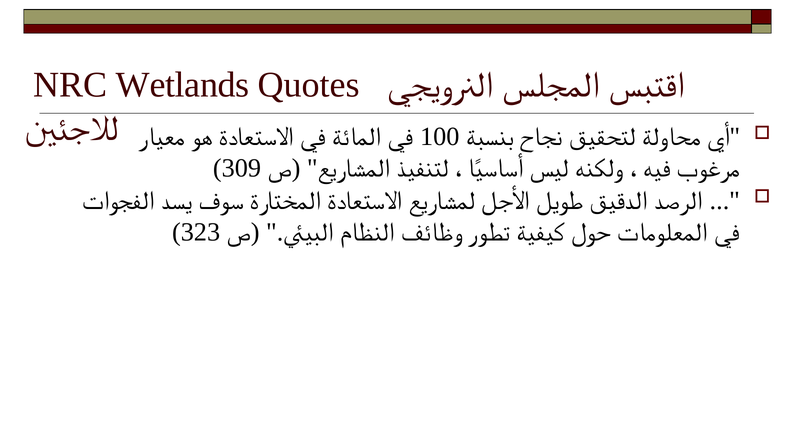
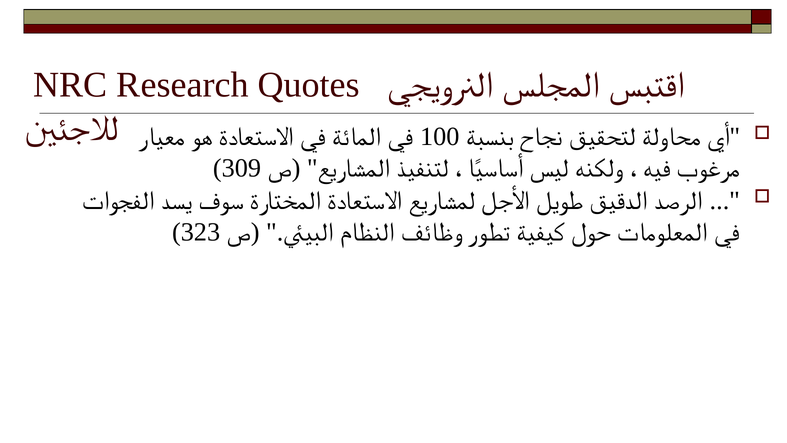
Wetlands: Wetlands -> Research
